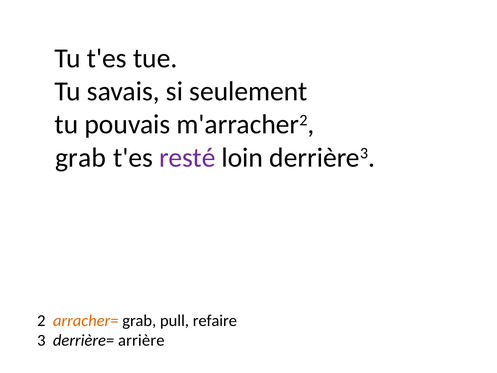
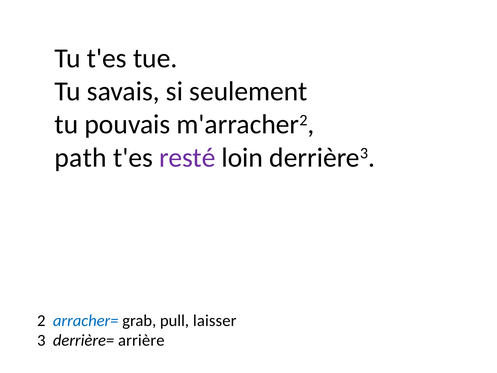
grab at (81, 158): grab -> path
arracher= colour: orange -> blue
refaire: refaire -> laisser
